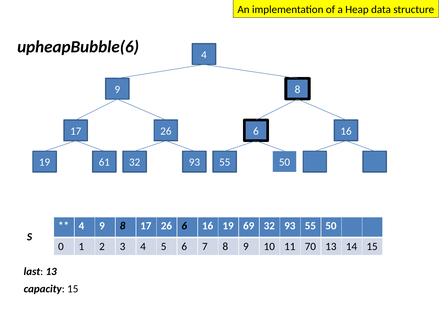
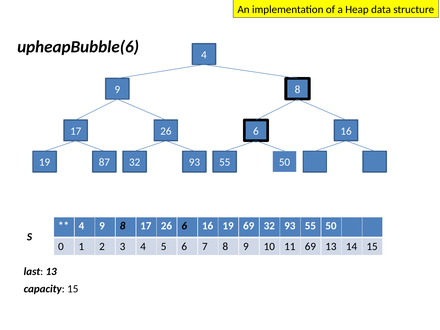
61: 61 -> 87
11 70: 70 -> 69
